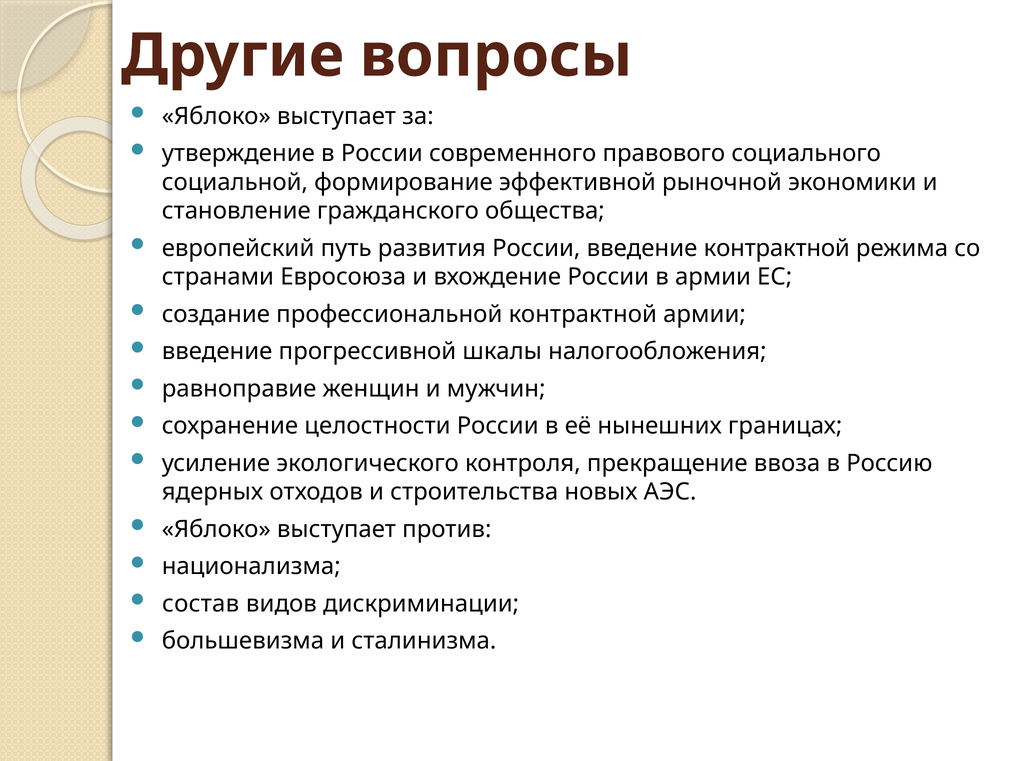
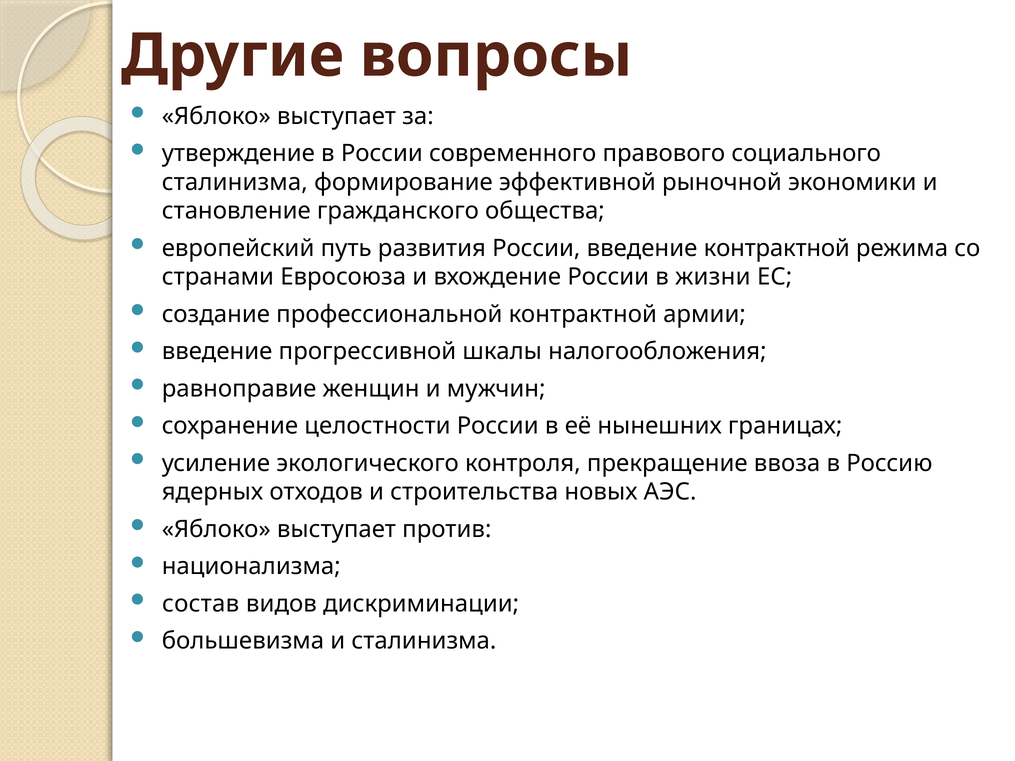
социальной at (235, 182): социальной -> сталинизма
в армии: армии -> жизни
